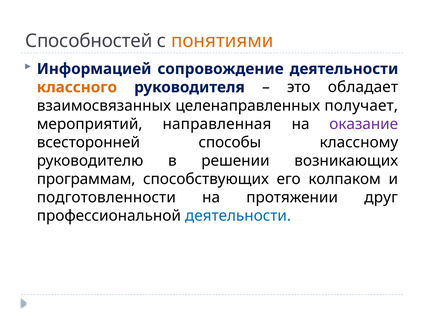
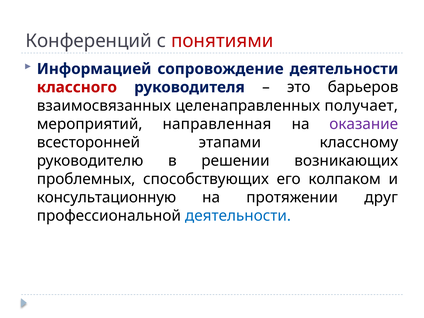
Способностей: Способностей -> Конференций
понятиями colour: orange -> red
классного colour: orange -> red
обладает: обладает -> барьеров
способы: способы -> этапами
программам: программам -> проблемных
подготовленности: подготовленности -> консультационную
